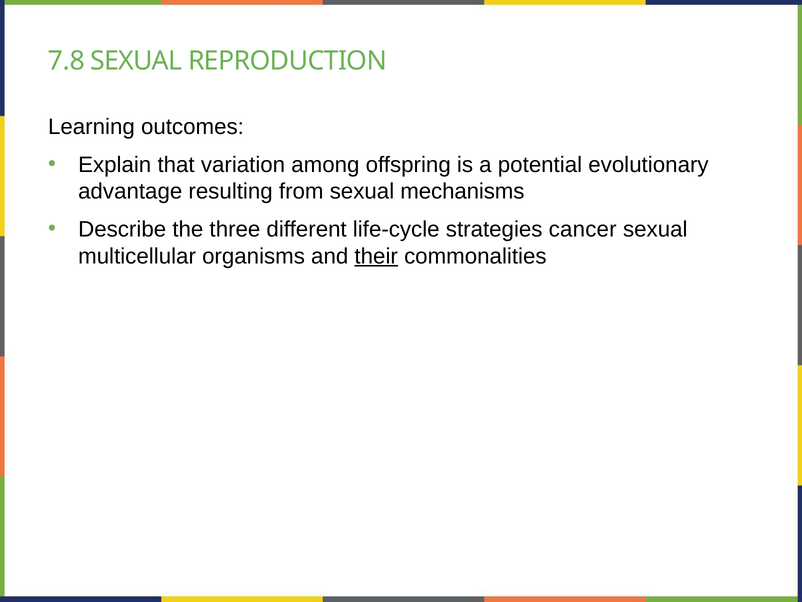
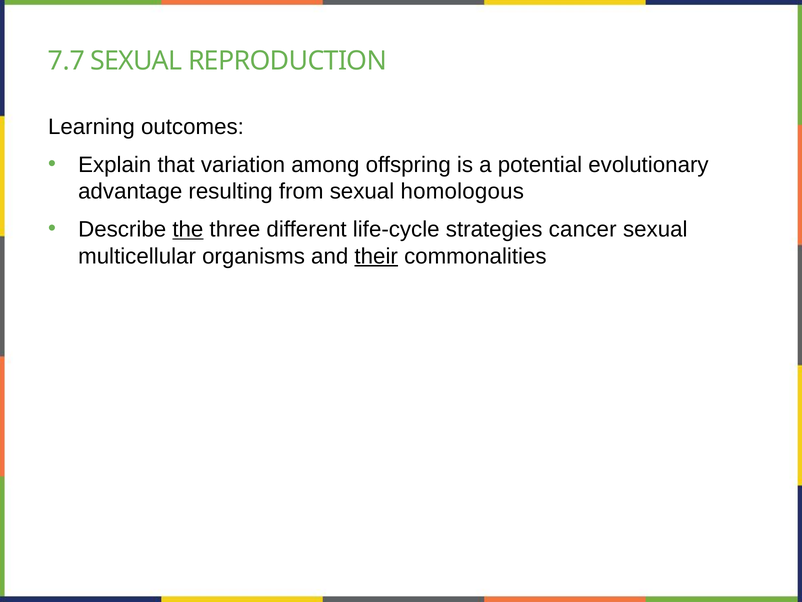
7.8: 7.8 -> 7.7
mechanisms: mechanisms -> homologous
the underline: none -> present
